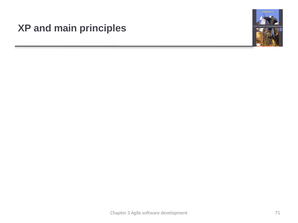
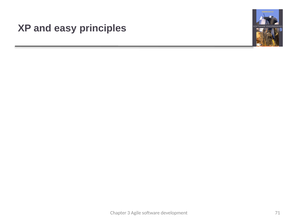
main: main -> easy
